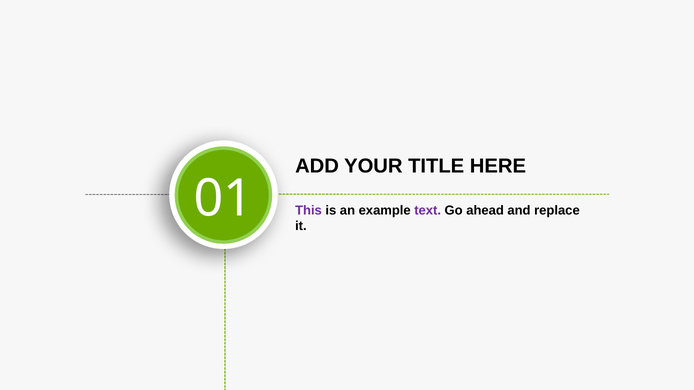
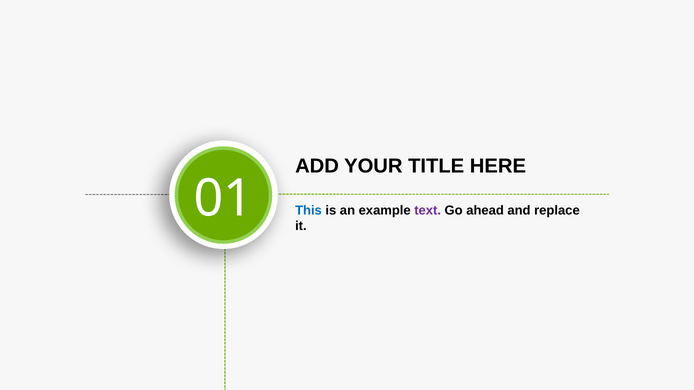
This colour: purple -> blue
